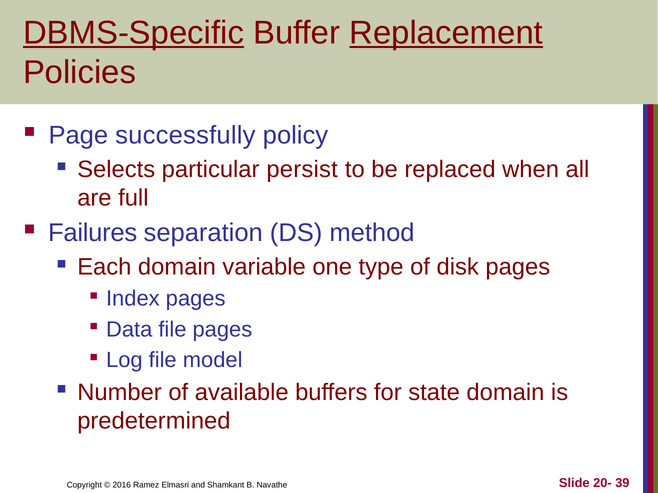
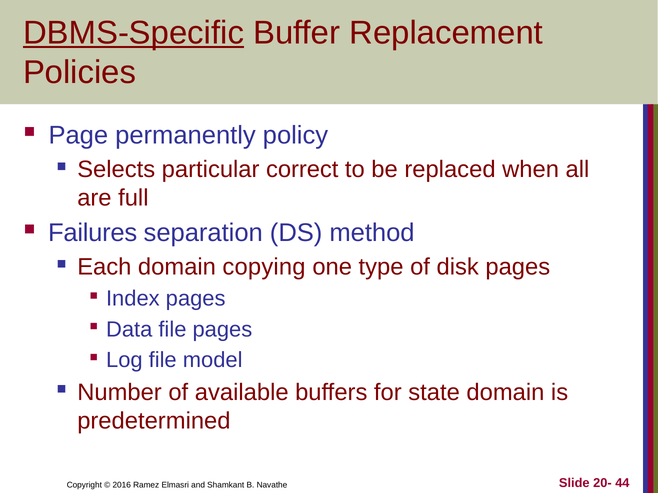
Replacement underline: present -> none
successfully: successfully -> permanently
persist: persist -> correct
variable: variable -> copying
39: 39 -> 44
